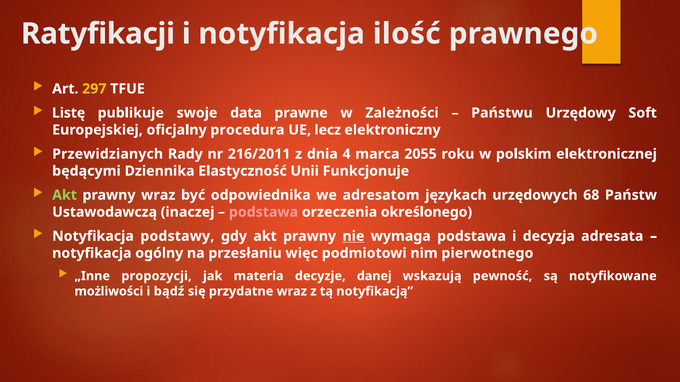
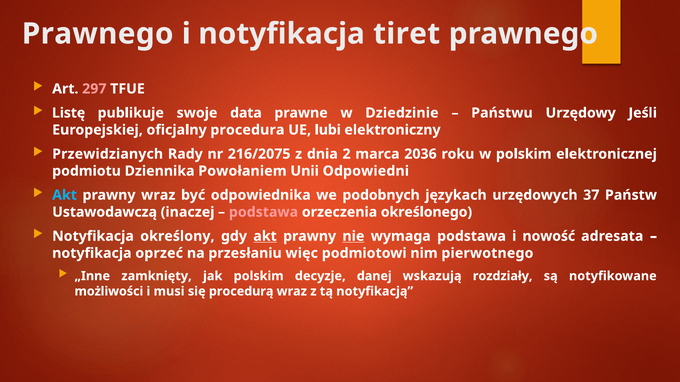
Ratyfikacji at (98, 34): Ratyfikacji -> Prawnego
ilość: ilość -> tiret
297 colour: yellow -> pink
Zależności: Zależności -> Dziedzinie
Soft: Soft -> Jeśli
lecz: lecz -> lubi
216/2011: 216/2011 -> 216/2075
4: 4 -> 2
2055: 2055 -> 2036
będącymi: będącymi -> podmiotu
Elastyczność: Elastyczność -> Powołaniem
Funkcjonuje: Funkcjonuje -> Odpowiedni
Akt at (65, 195) colour: light green -> light blue
adresatom: adresatom -> podobnych
68: 68 -> 37
podstawy: podstawy -> określony
akt at (265, 236) underline: none -> present
decyzja: decyzja -> nowość
ogólny: ogólny -> oprzeć
propozycji: propozycji -> zamknięty
jak materia: materia -> polskim
pewność: pewność -> rozdziały
bądź: bądź -> musi
przydatne: przydatne -> procedurą
